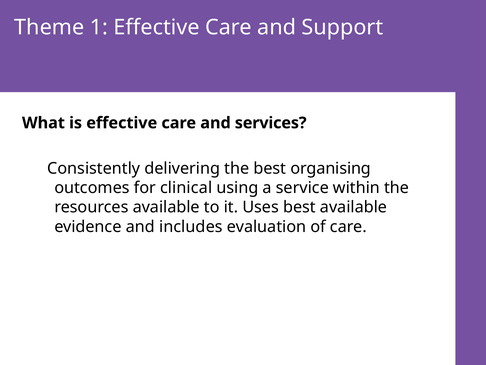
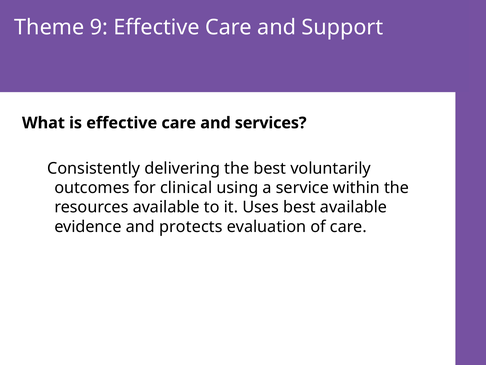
1: 1 -> 9
organising: organising -> voluntarily
includes: includes -> protects
